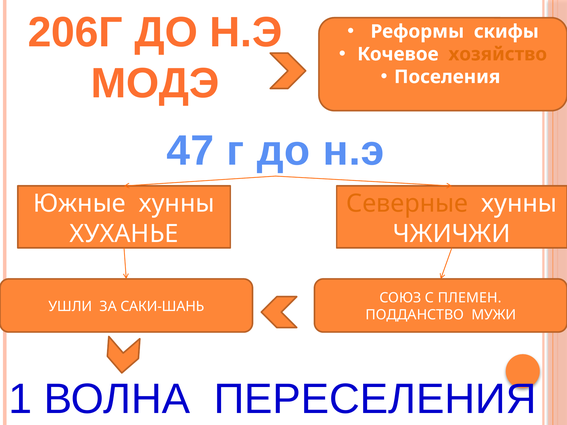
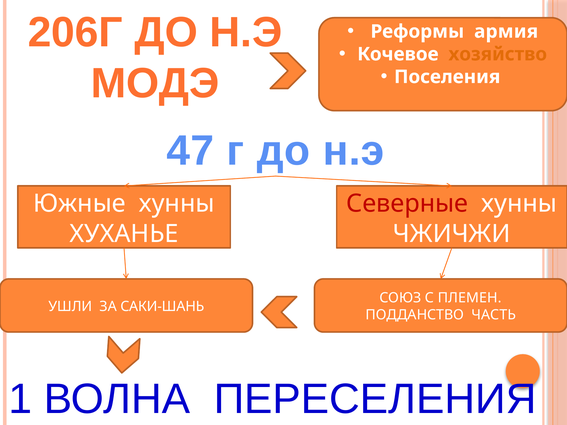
скифы: скифы -> армия
Северные colour: orange -> red
МУЖИ: МУЖИ -> ЧАСТЬ
